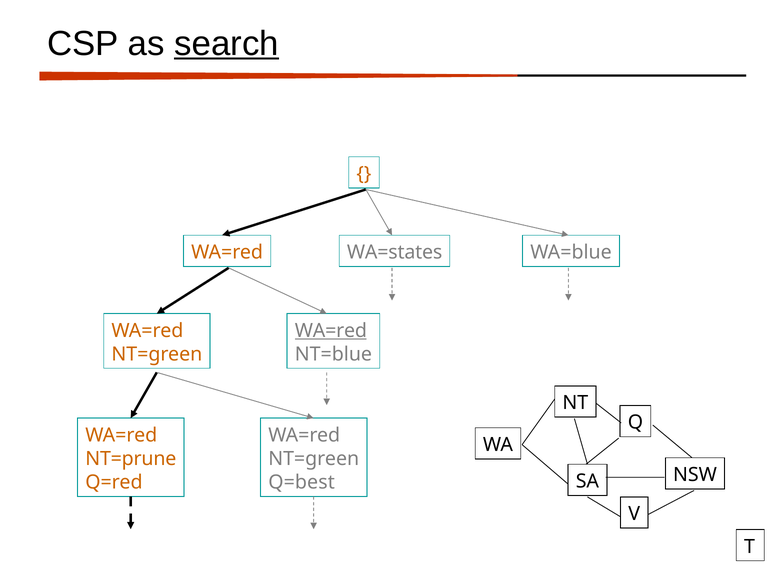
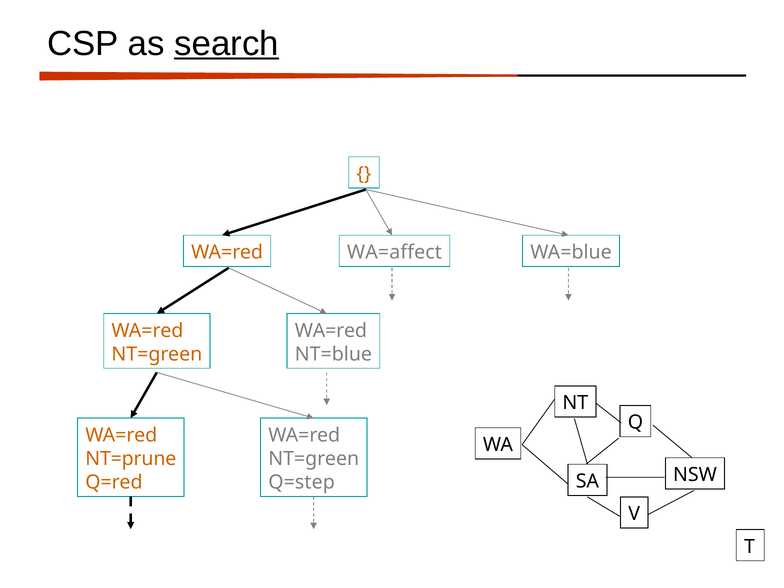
WA=states: WA=states -> WA=affect
WA=red at (331, 331) underline: present -> none
Q=best: Q=best -> Q=step
